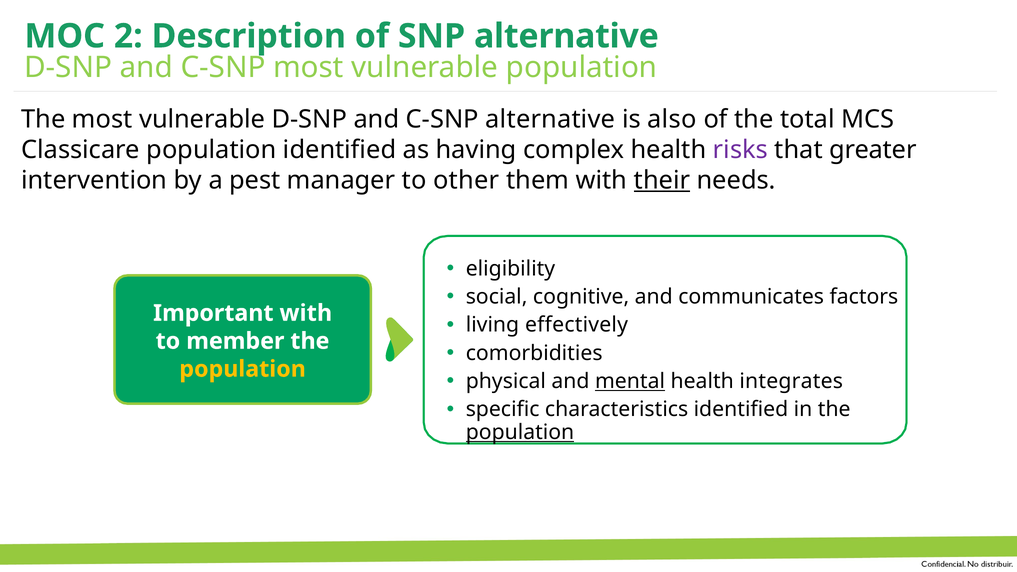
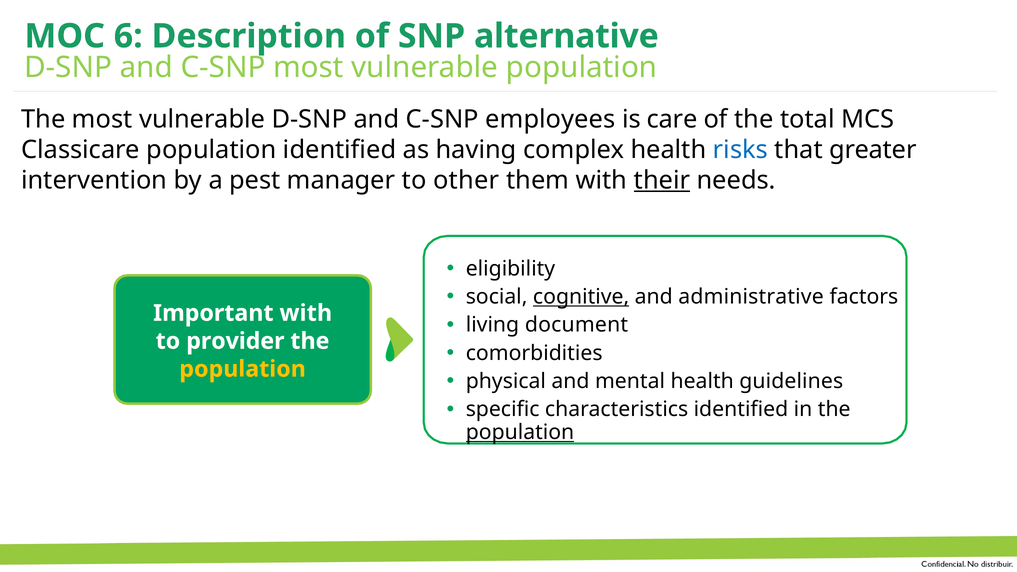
2: 2 -> 6
C-SNP alternative: alternative -> employees
also: also -> care
risks colour: purple -> blue
cognitive underline: none -> present
communicates: communicates -> administrative
effectively: effectively -> document
member: member -> provider
mental underline: present -> none
integrates: integrates -> guidelines
